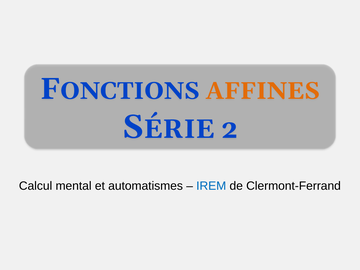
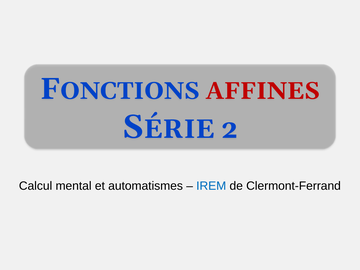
AFFINES colour: orange -> red
